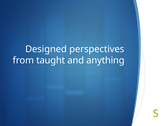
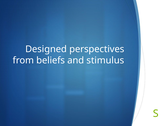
taught: taught -> beliefs
anything: anything -> stimulus
